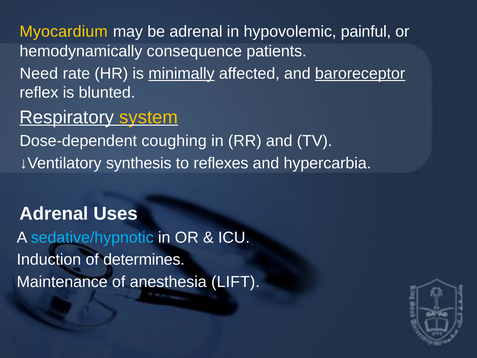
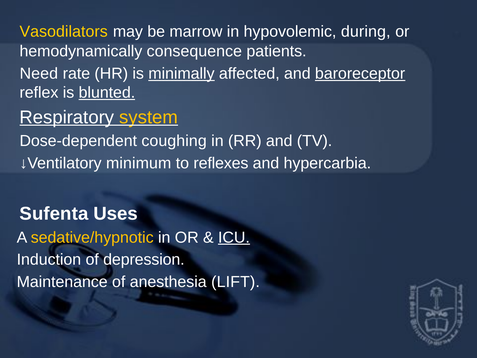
Myocardium: Myocardium -> Vasodilators
be adrenal: adrenal -> marrow
painful: painful -> during
blunted underline: none -> present
synthesis: synthesis -> minimum
Adrenal at (54, 214): Adrenal -> Sufenta
sedative/hypnotic colour: light blue -> yellow
ICU underline: none -> present
determines: determines -> depression
